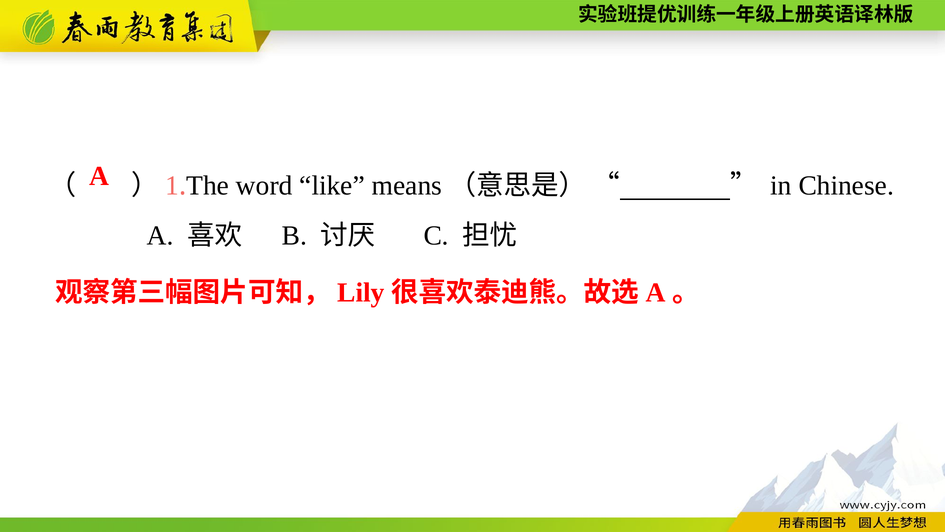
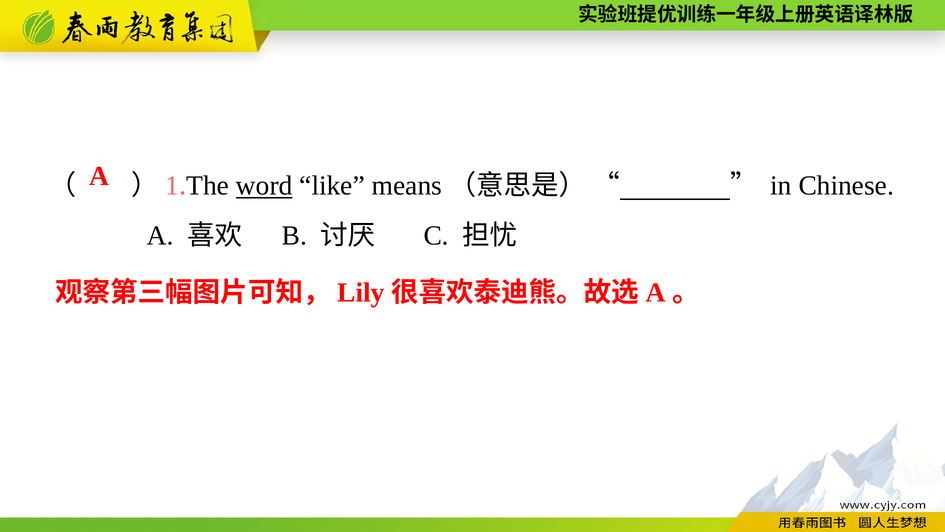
word underline: none -> present
